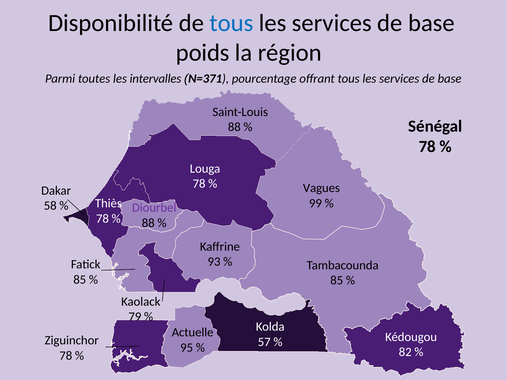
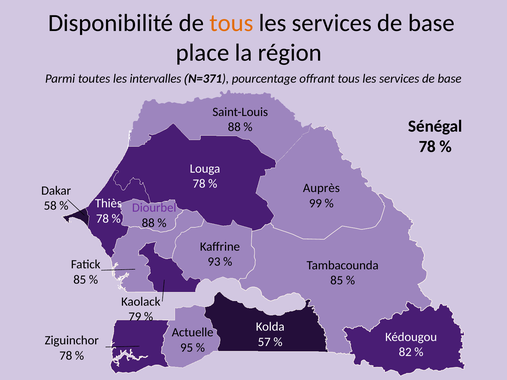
tous at (231, 23) colour: blue -> orange
poids: poids -> place
Vagues: Vagues -> Auprès
